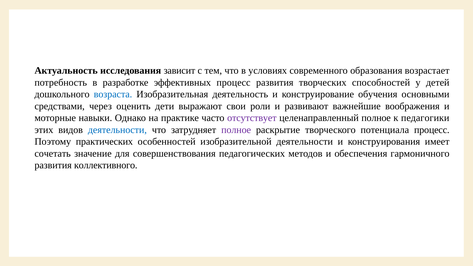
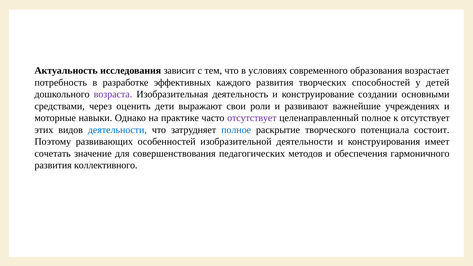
эффективных процесс: процесс -> каждого
возраста colour: blue -> purple
обучения: обучения -> создании
воображения: воображения -> учреждениях
к педагогики: педагогики -> отсутствует
полное at (236, 130) colour: purple -> blue
потенциала процесс: процесс -> состоит
практических: практических -> развивающих
